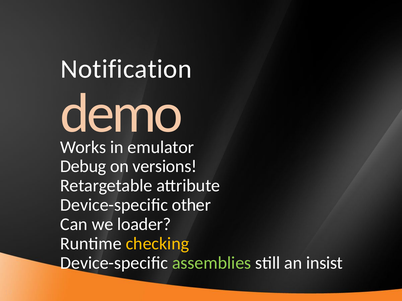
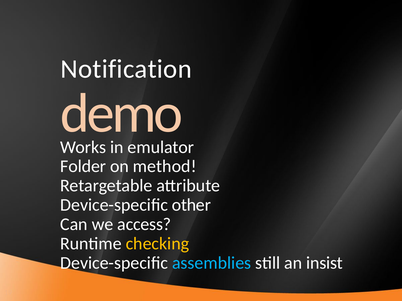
Debug: Debug -> Folder
versions: versions -> method
loader: loader -> access
assemblies colour: light green -> light blue
